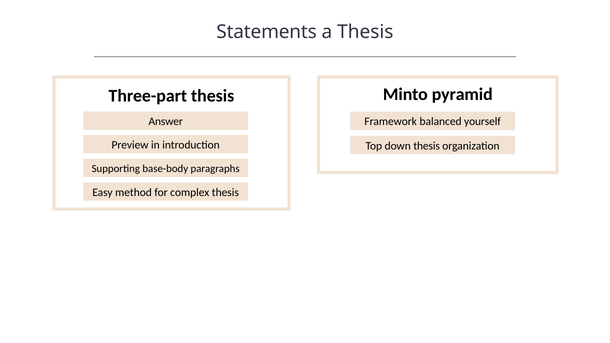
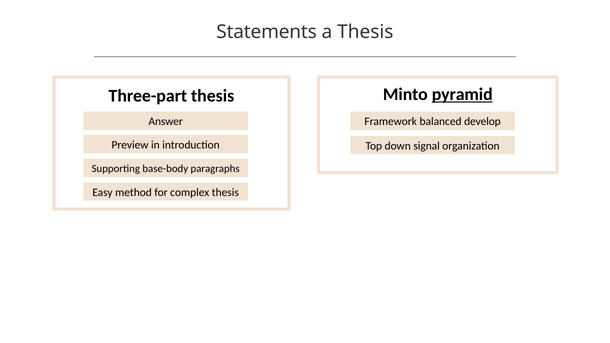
pyramid underline: none -> present
yourself: yourself -> develop
down thesis: thesis -> signal
